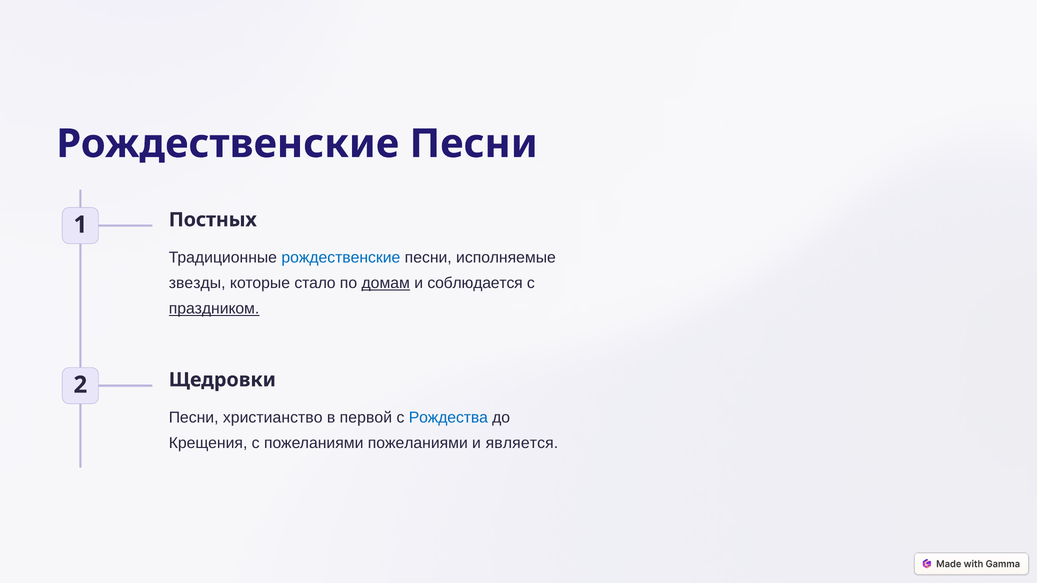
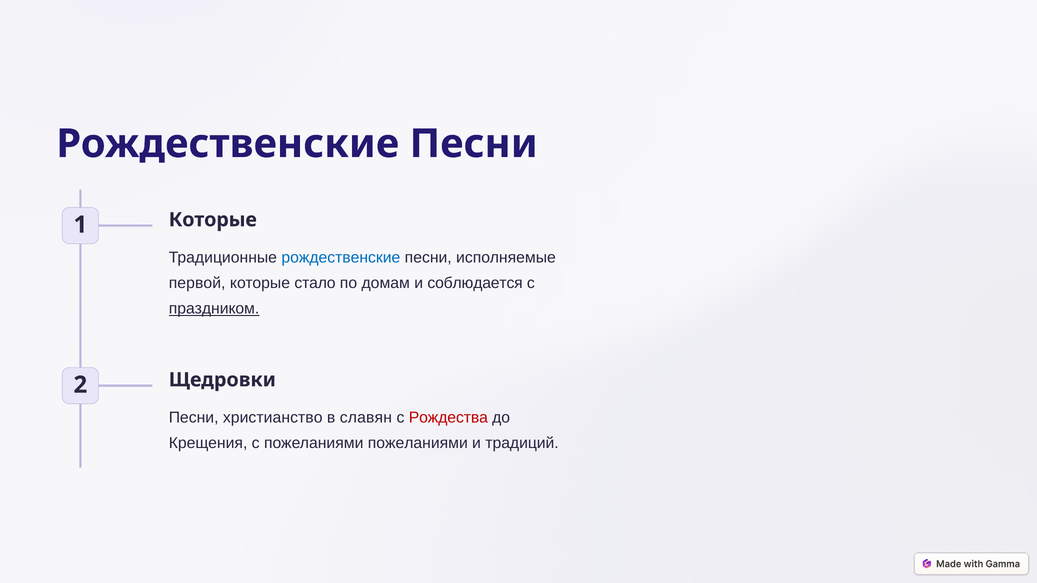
1 Постных: Постных -> Которые
звезды: звезды -> первой
домам underline: present -> none
первой: первой -> славян
Рождества colour: blue -> red
является: является -> традиций
